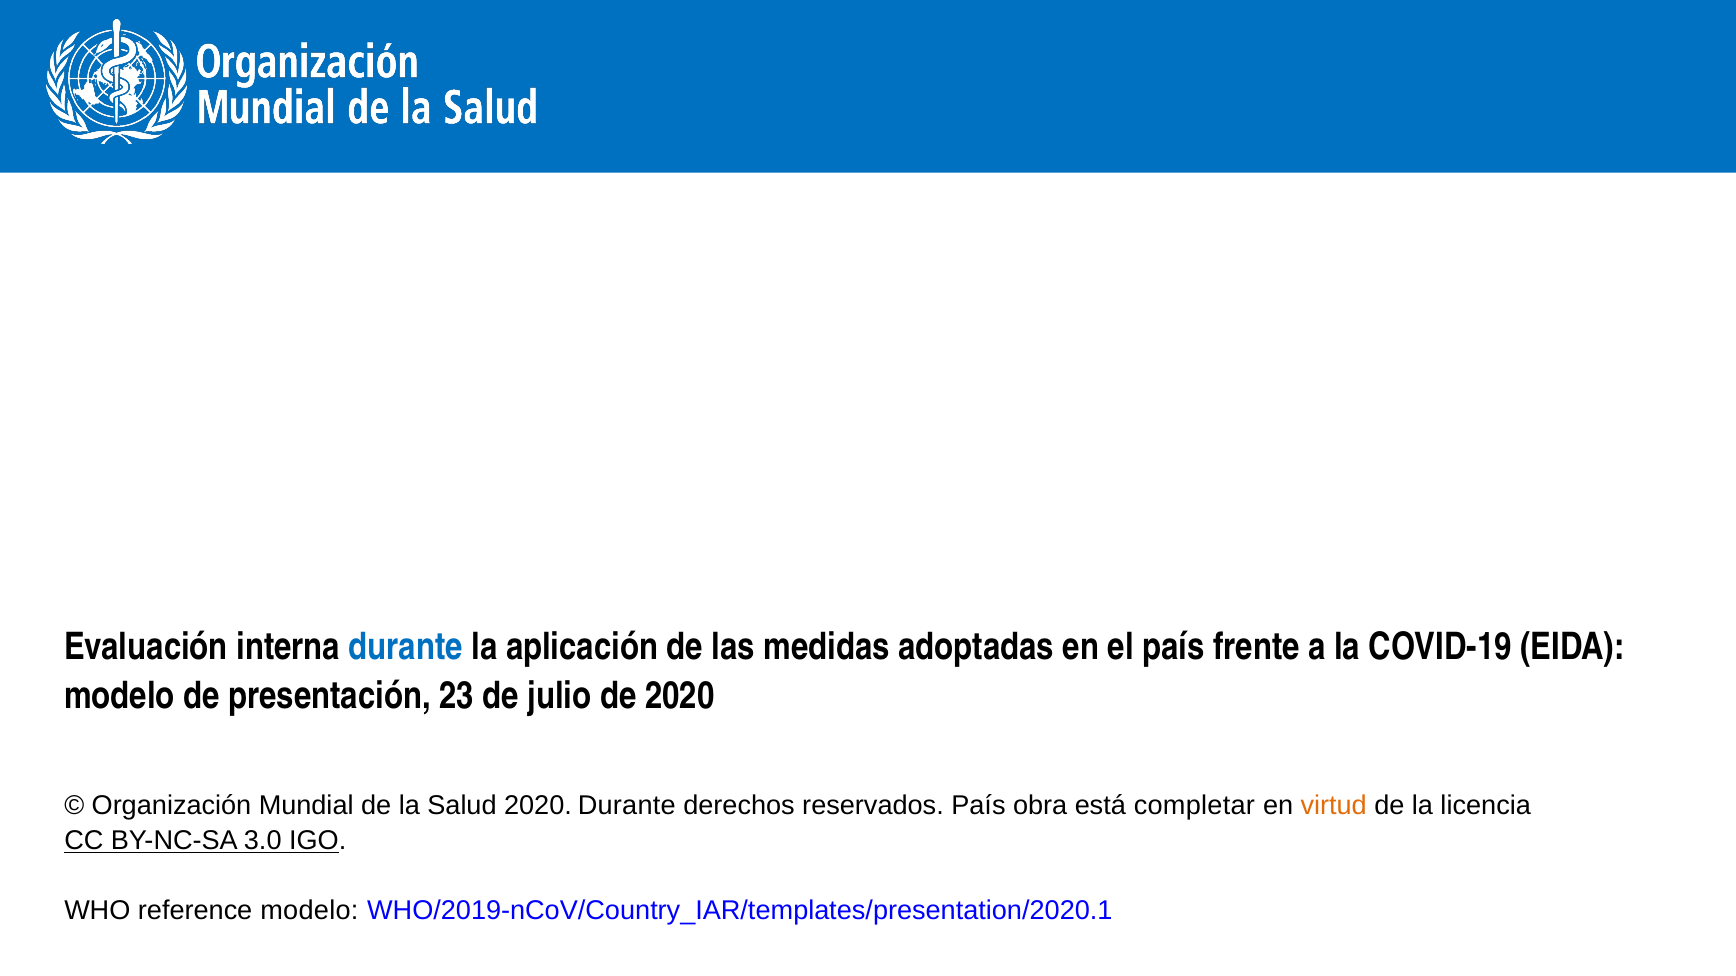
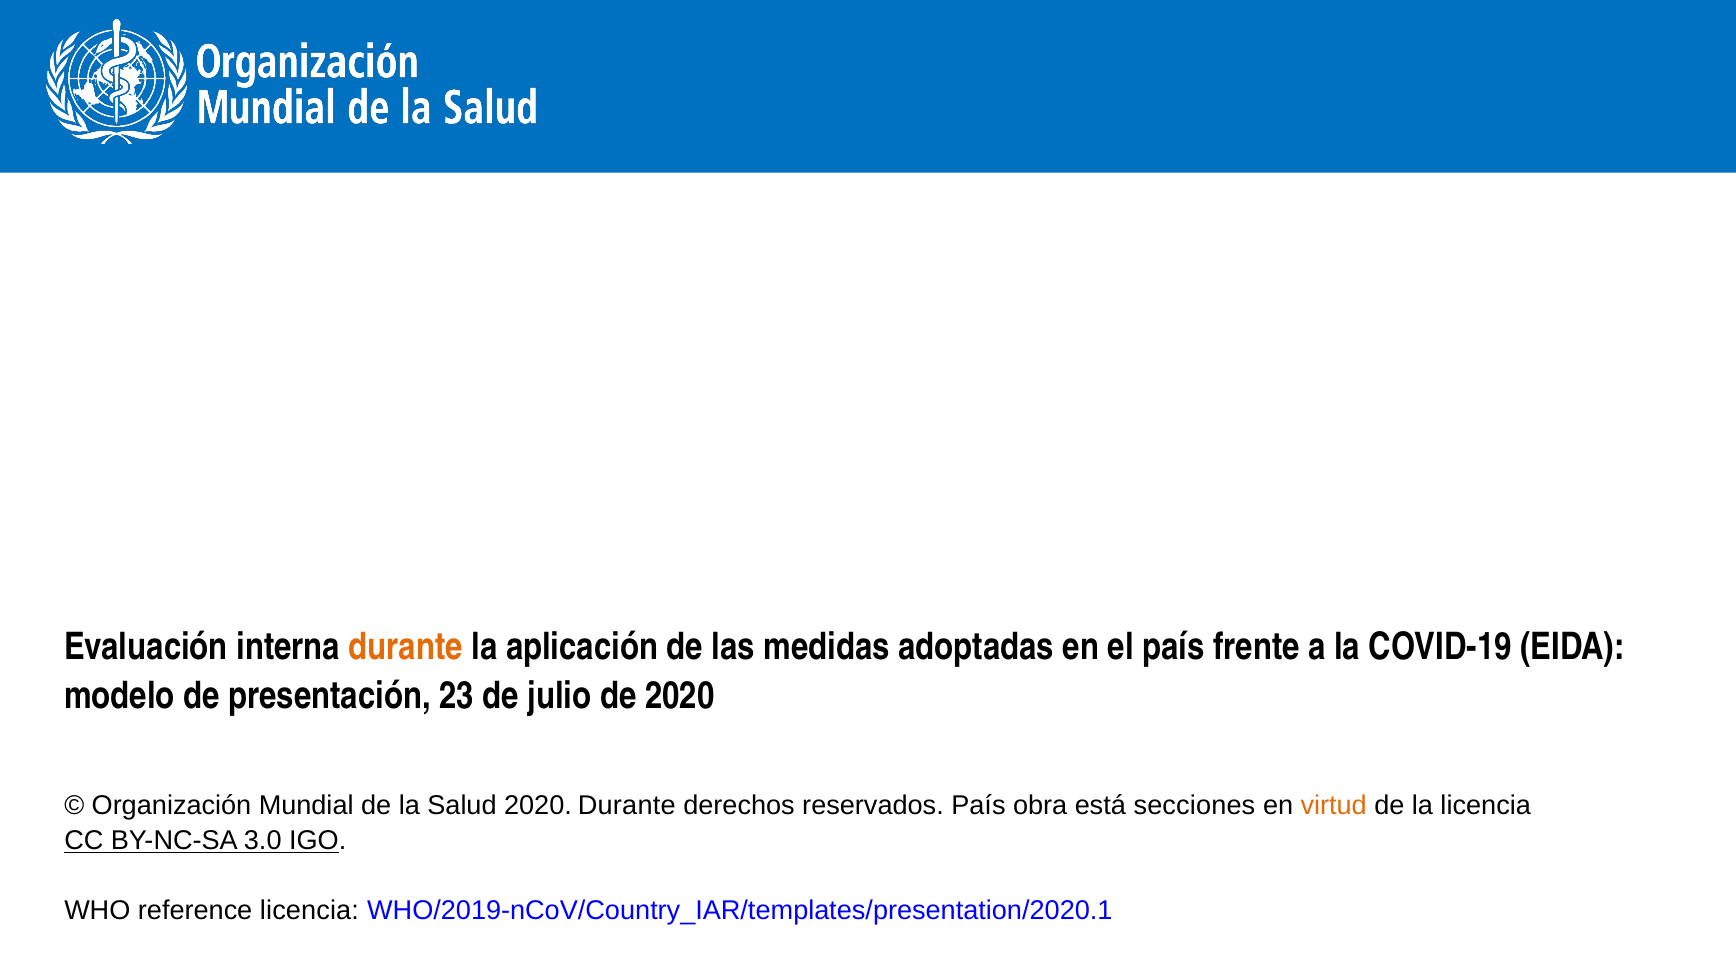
durante at (406, 647) colour: blue -> orange
completar: completar -> secciones
reference modelo: modelo -> licencia
